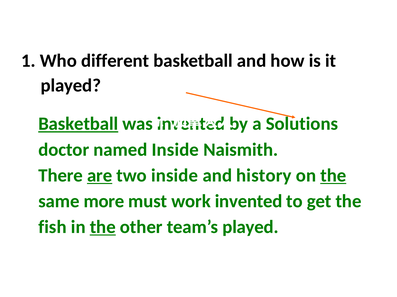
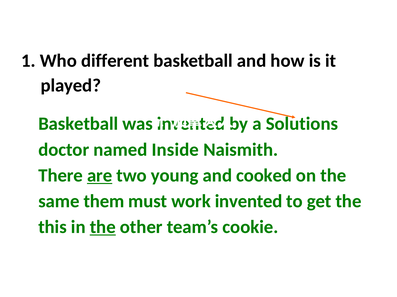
Basketball at (78, 124) underline: present -> none
two inside: inside -> young
history: history -> cooked
the at (333, 176) underline: present -> none
more: more -> them
fish: fish -> this
team’s played: played -> cookie
